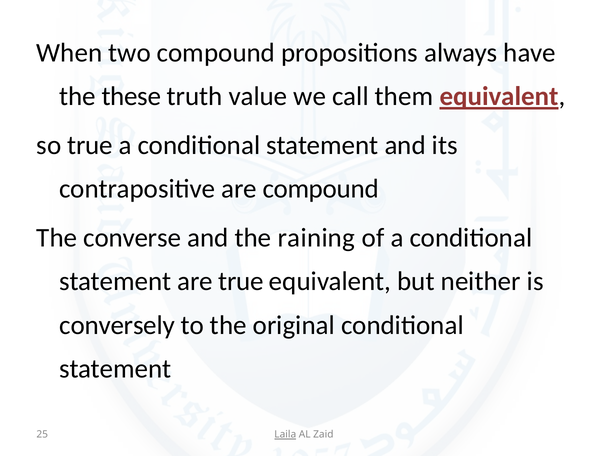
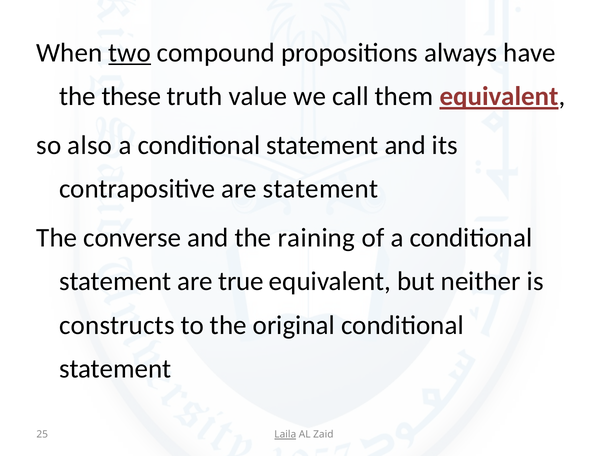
two underline: none -> present
so true: true -> also
are compound: compound -> statement
conversely: conversely -> constructs
